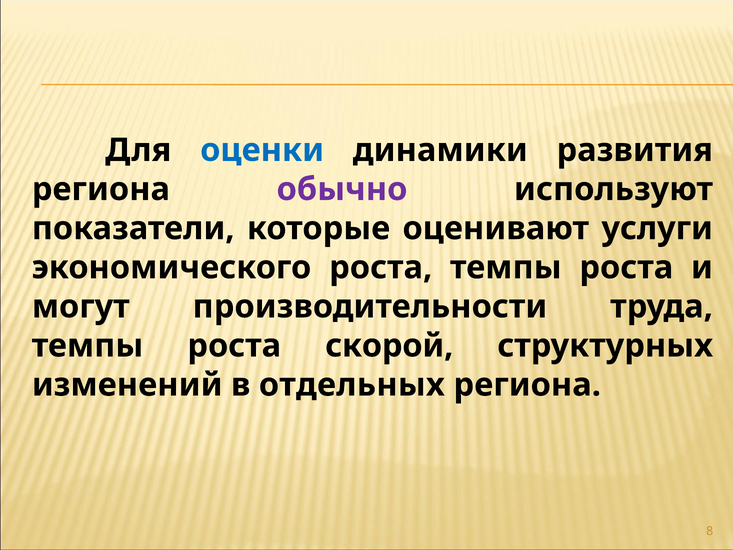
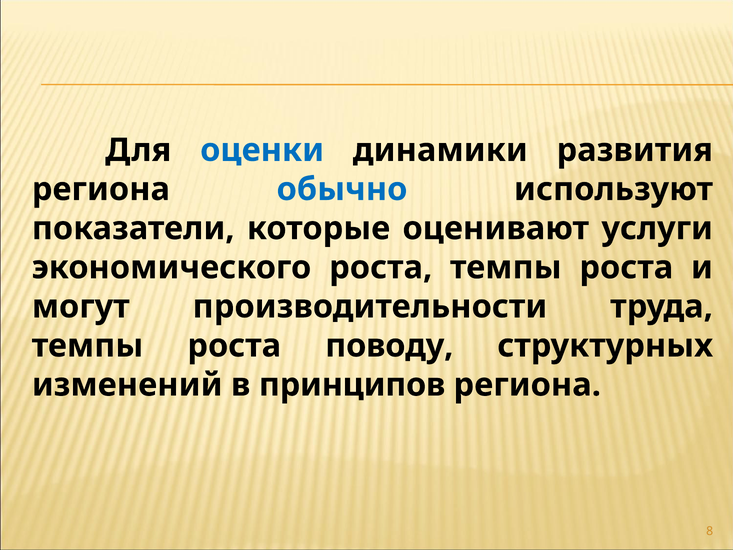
обычно colour: purple -> blue
скорой: скорой -> поводу
отдельных: отдельных -> принципов
